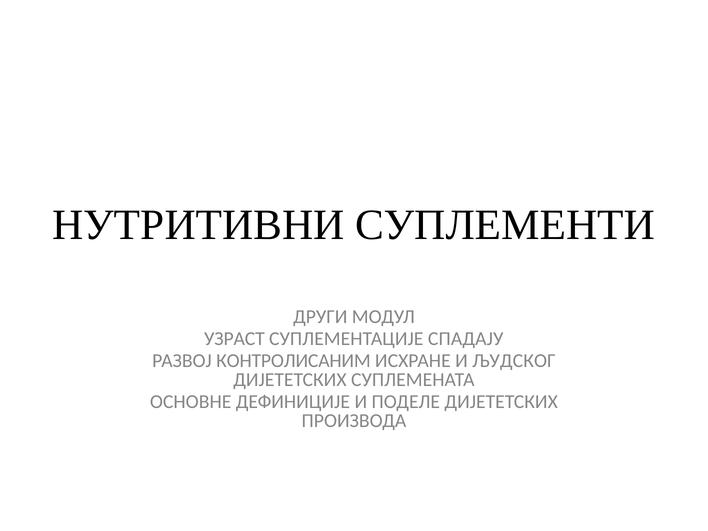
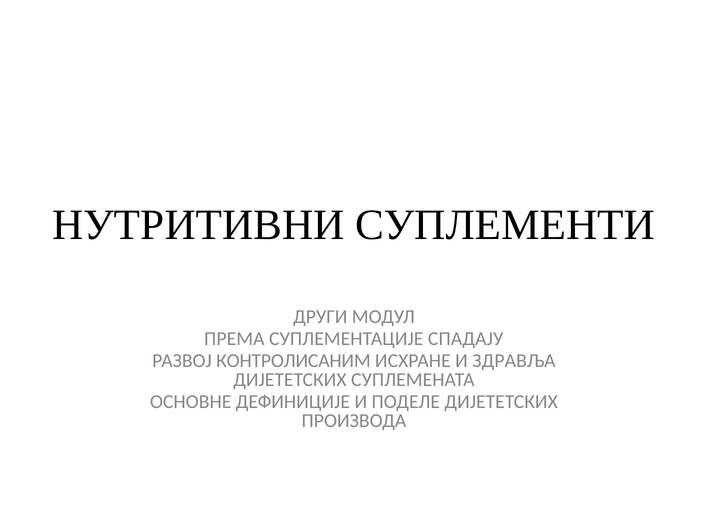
УЗРАСТ: УЗРАСТ -> ПРЕМА
ЉУДСКОГ: ЉУДСКОГ -> ЗДРАВЉА
